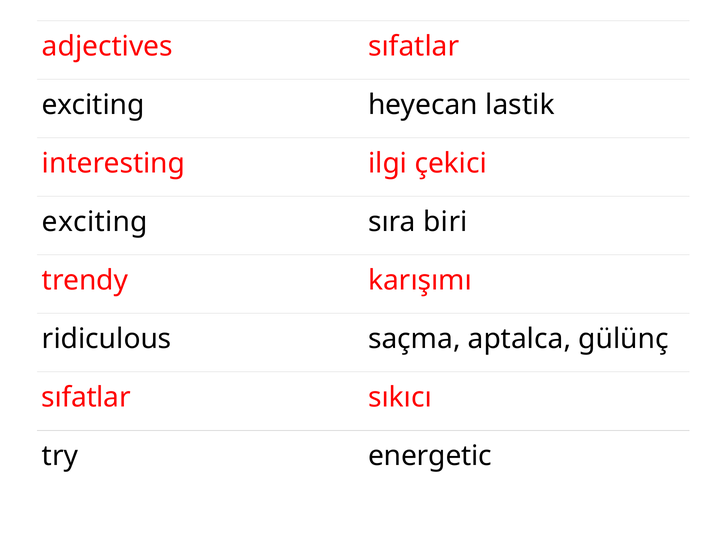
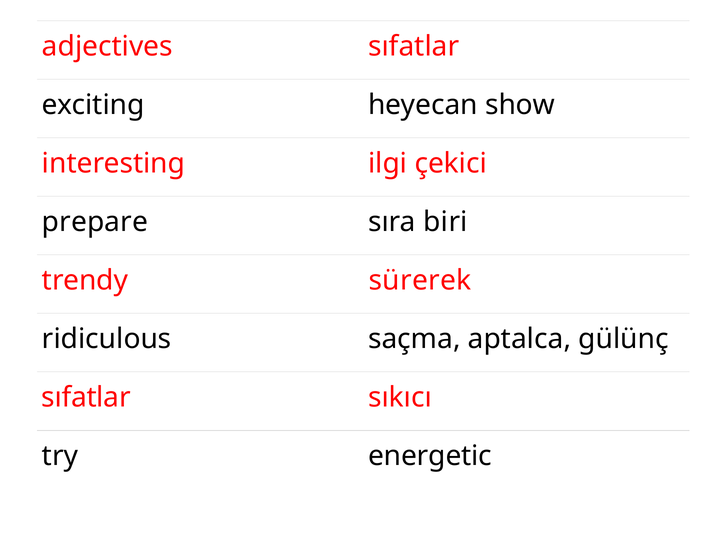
lastik: lastik -> show
exciting at (95, 222): exciting -> prepare
karışımı: karışımı -> sürerek
